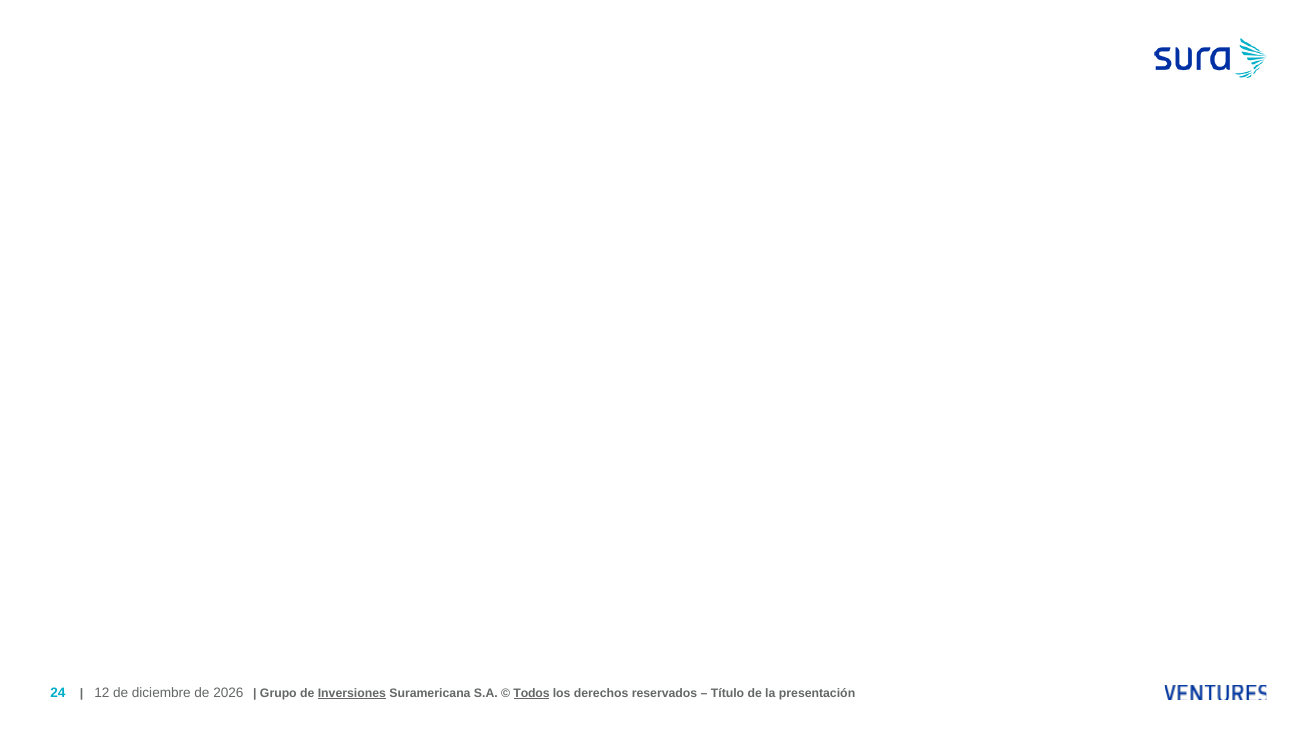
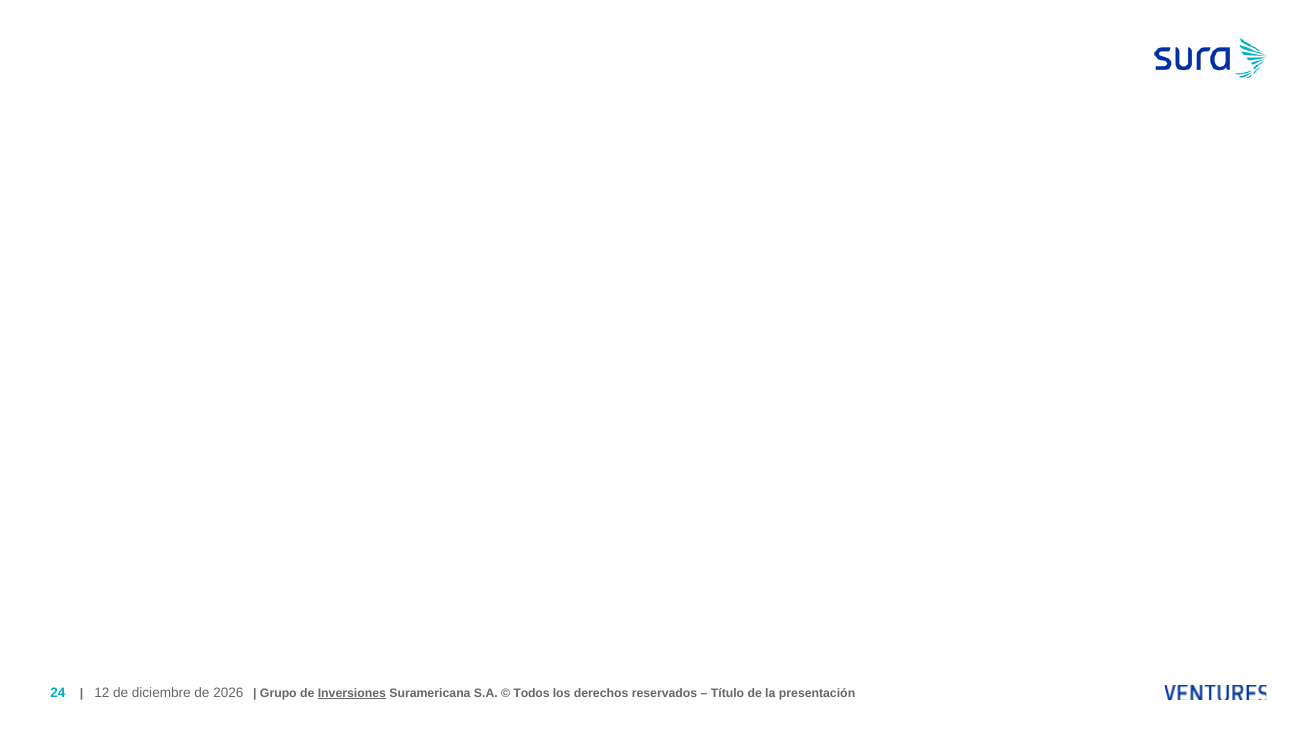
Todos underline: present -> none
